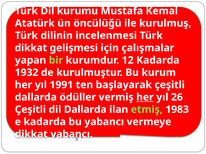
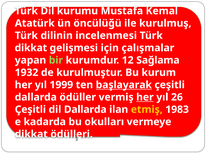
12 Kadarda: Kadarda -> Sağlama
1991: 1991 -> 1999
başlayarak underline: none -> present
etmiş colour: light green -> yellow
bu yabancı: yabancı -> okulları
dikkat yabancı: yabancı -> ödülleri
